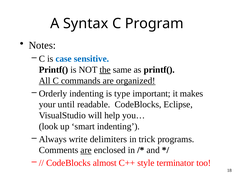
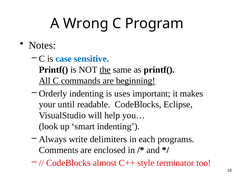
Syntax: Syntax -> Wrong
organized: organized -> beginning
type: type -> uses
trick: trick -> each
are at (86, 150) underline: present -> none
